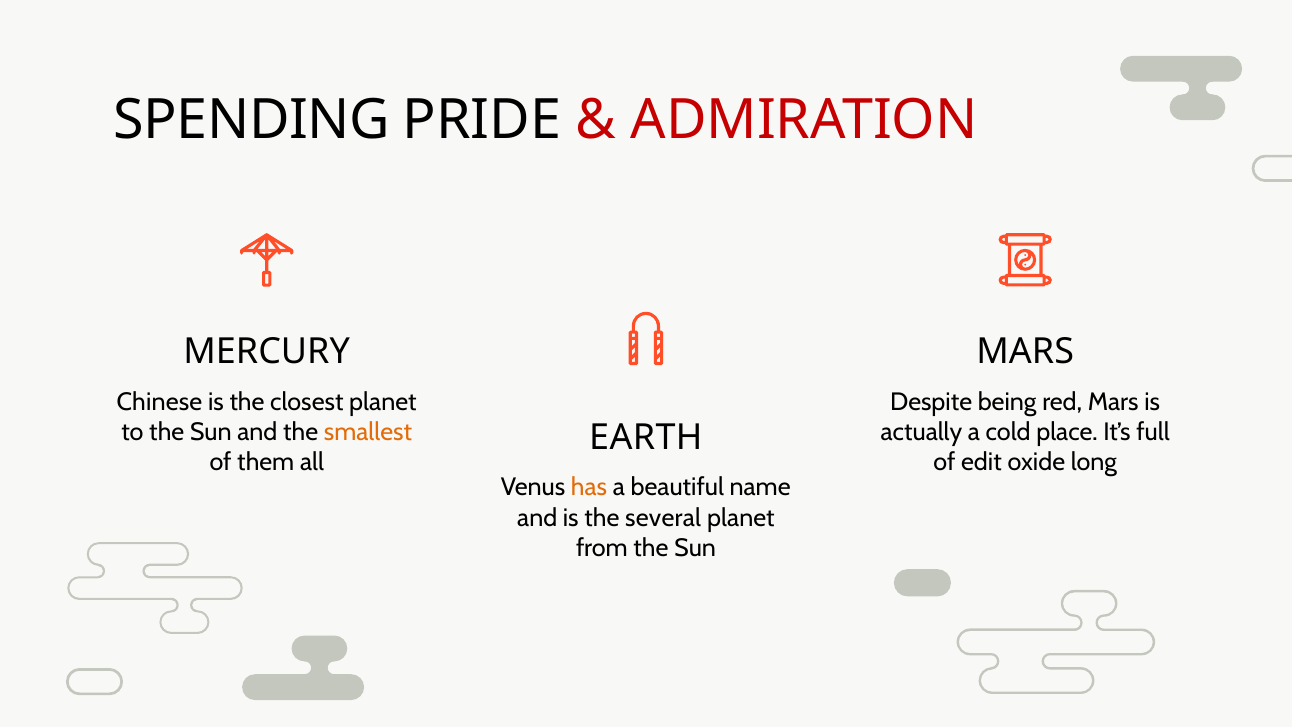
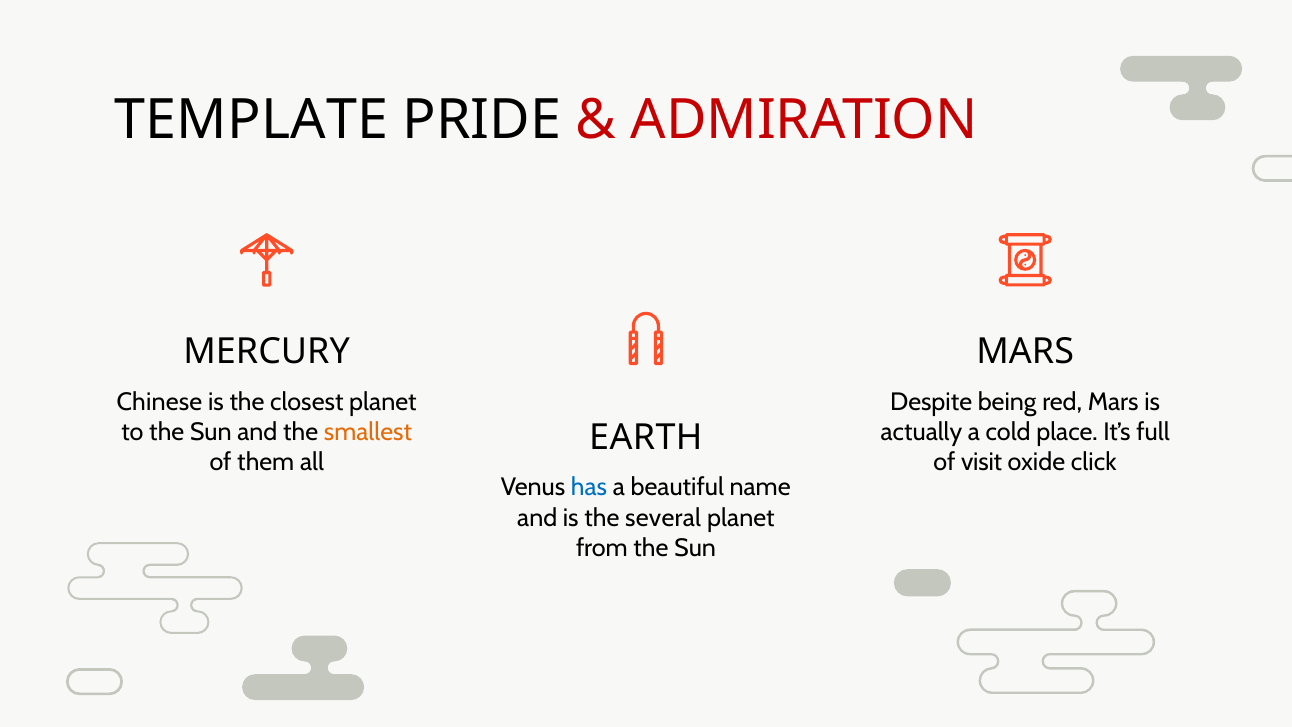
SPENDING: SPENDING -> TEMPLATE
edit: edit -> visit
long: long -> click
has colour: orange -> blue
